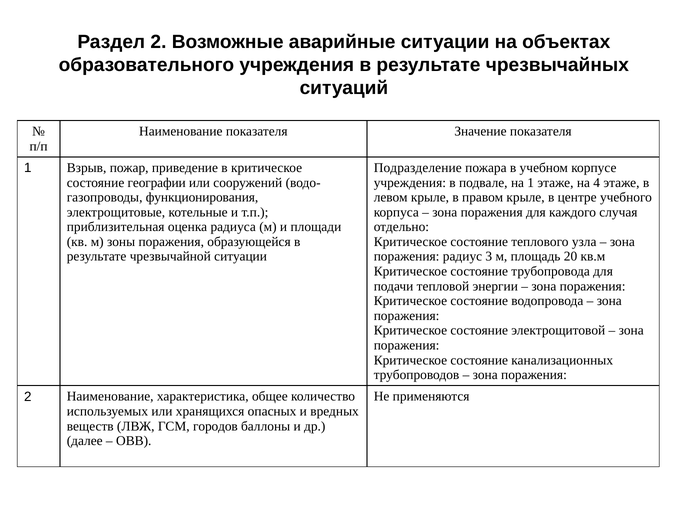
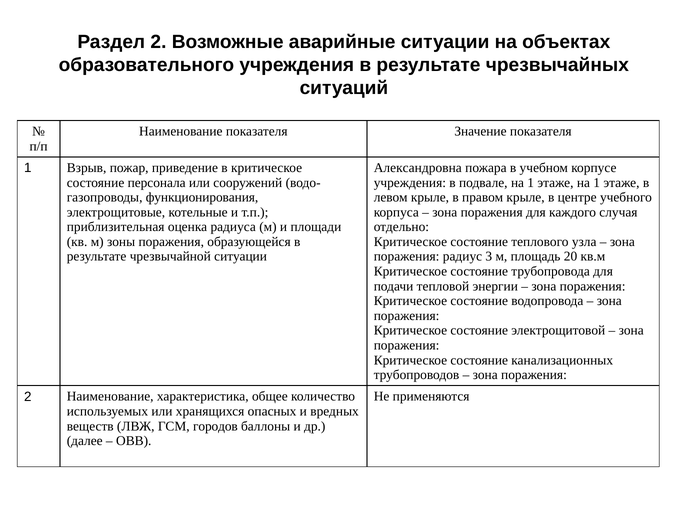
Подразделение: Подразделение -> Александровна
географии: географии -> персонала
этаже на 4: 4 -> 1
